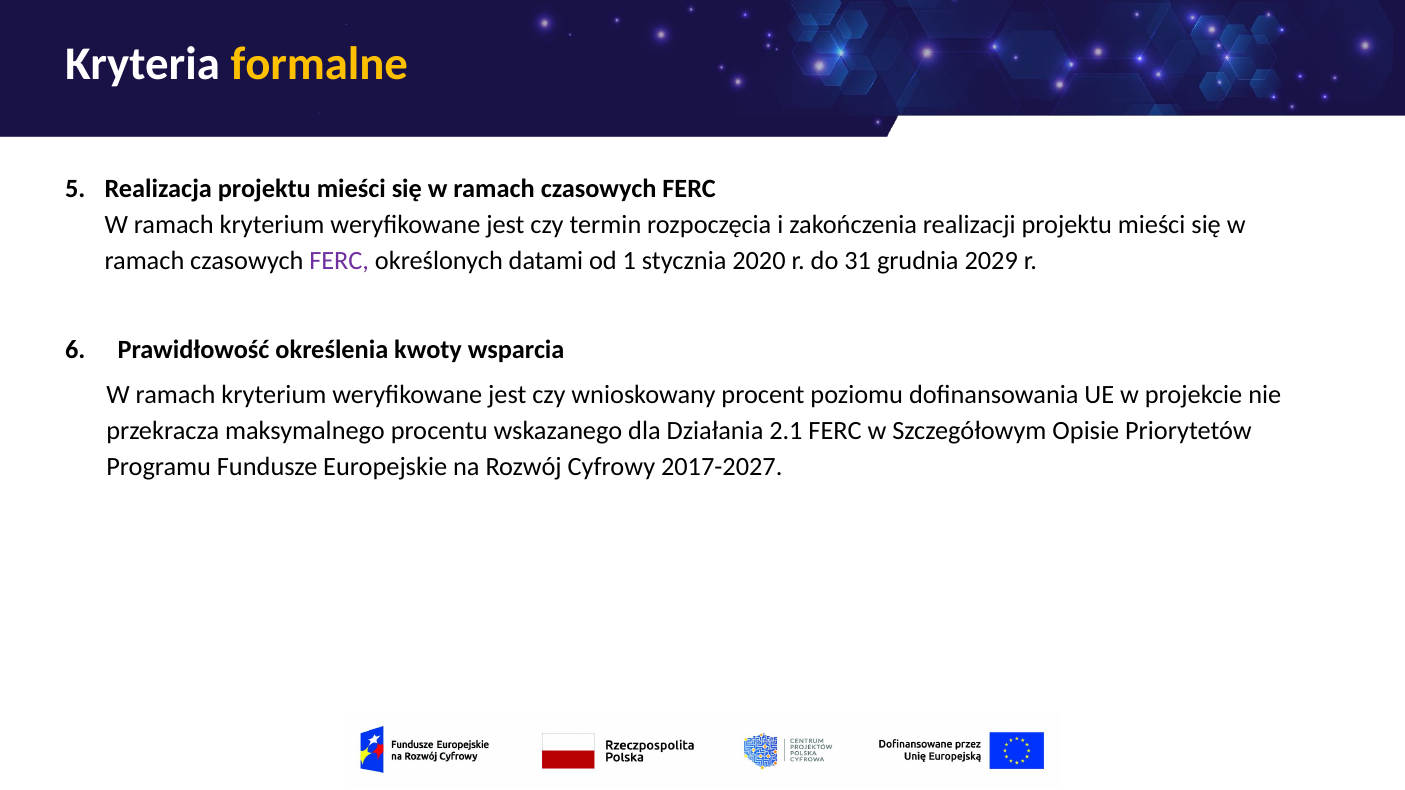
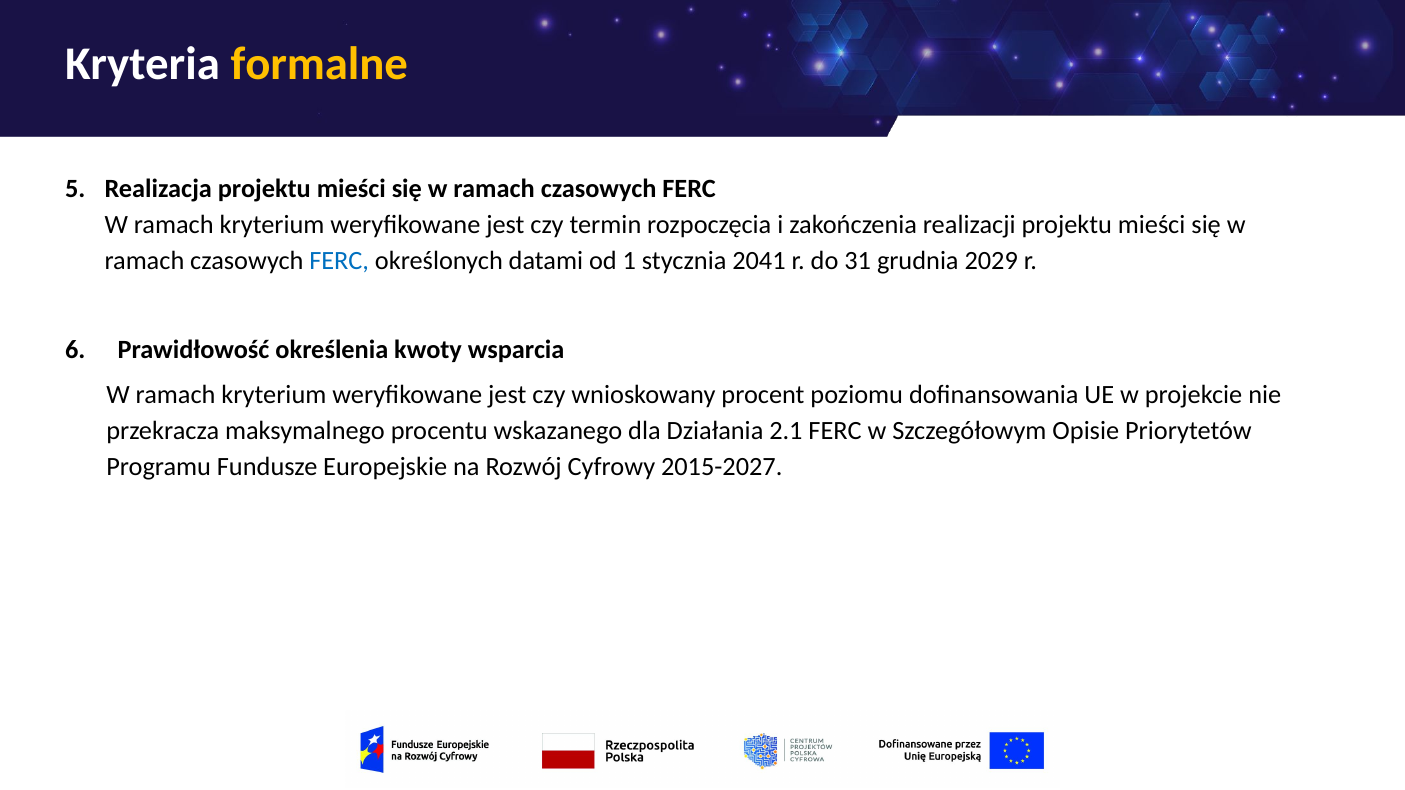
FERC at (339, 260) colour: purple -> blue
2020: 2020 -> 2041
2017-2027: 2017-2027 -> 2015-2027
